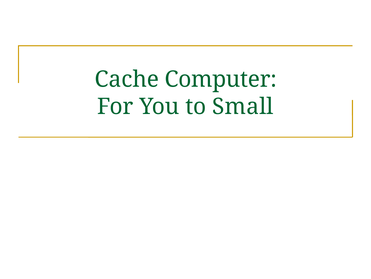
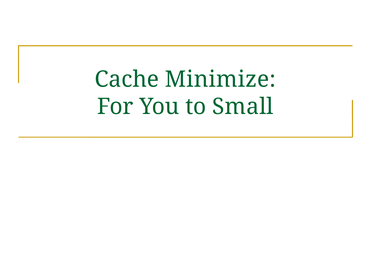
Computer: Computer -> Minimize
